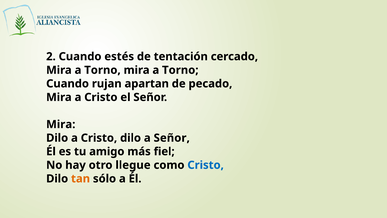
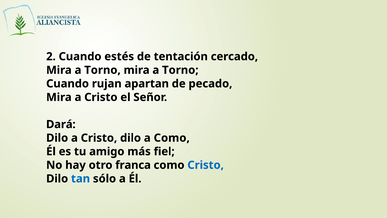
Mira at (61, 124): Mira -> Dará
a Señor: Señor -> Como
llegue: llegue -> franca
tan colour: orange -> blue
